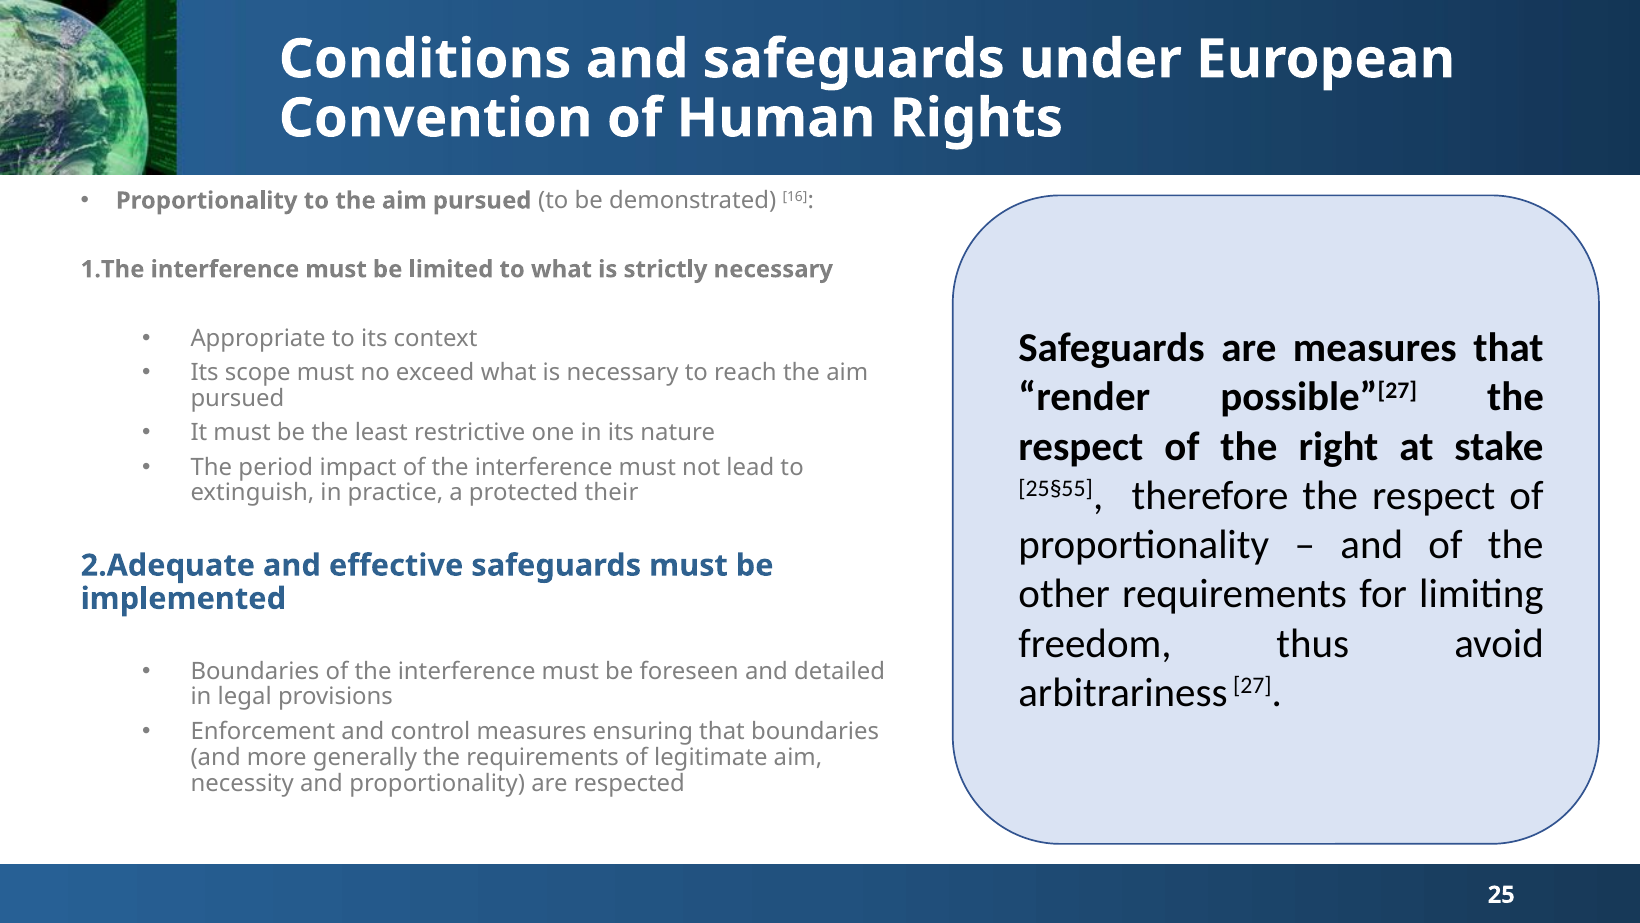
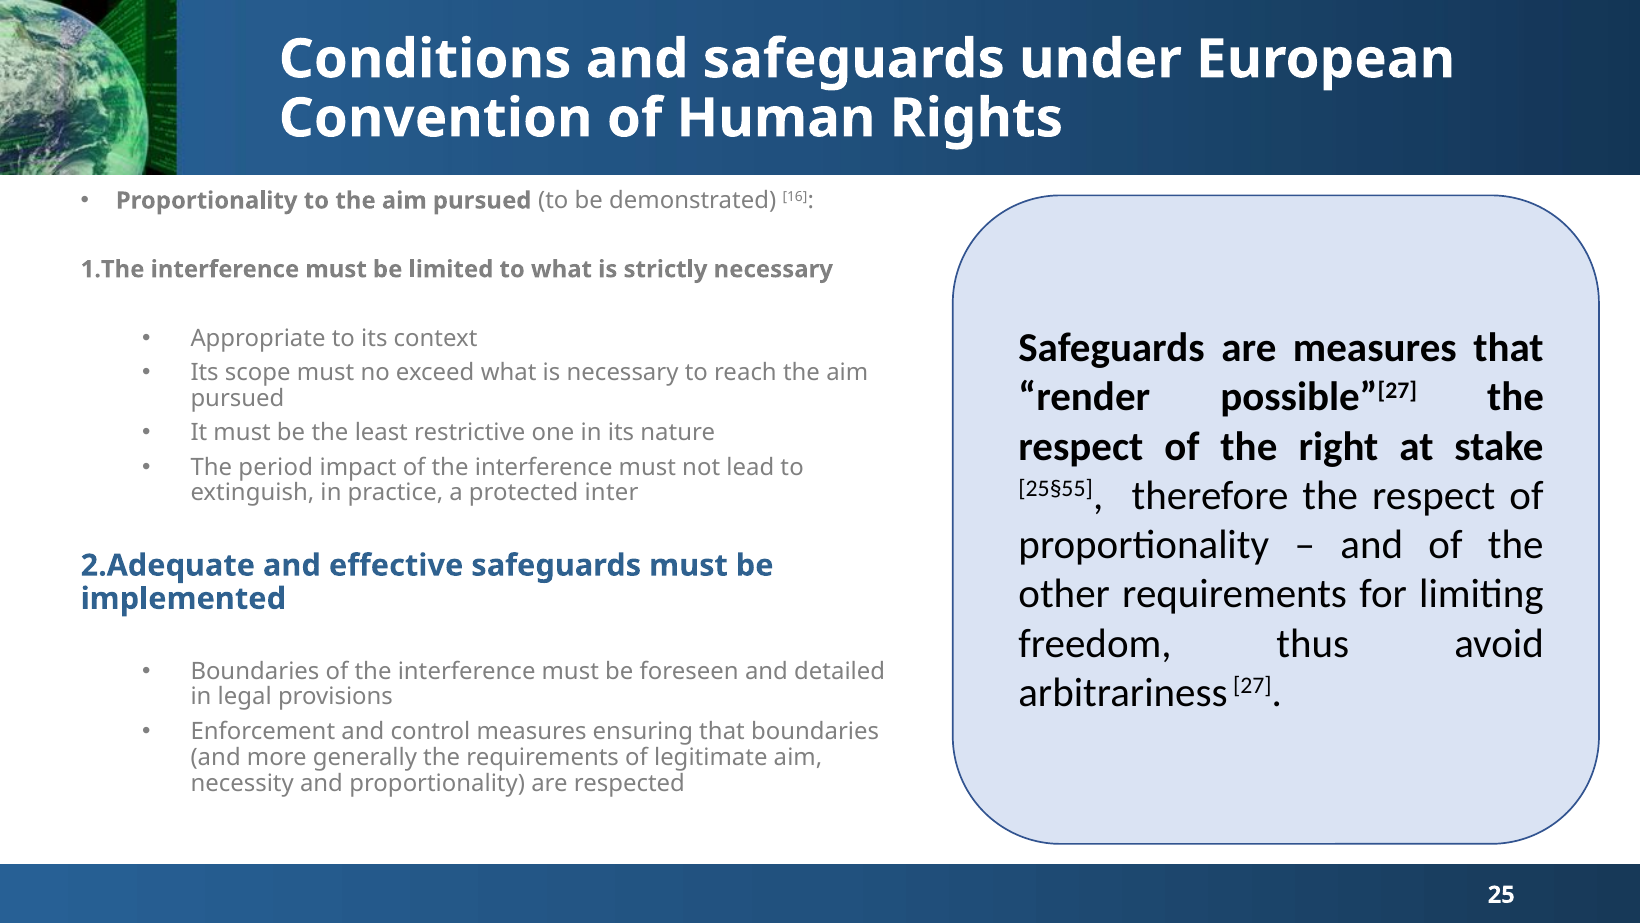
their: their -> inter
